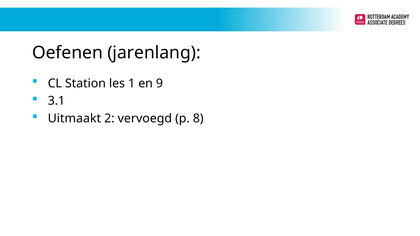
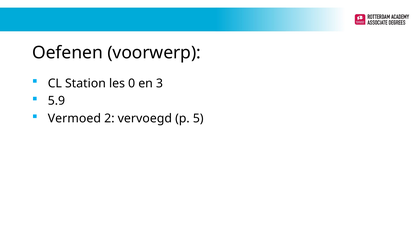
jarenlang: jarenlang -> voorwerp
1: 1 -> 0
9: 9 -> 3
3.1: 3.1 -> 5.9
Uitmaakt: Uitmaakt -> Vermoed
8: 8 -> 5
